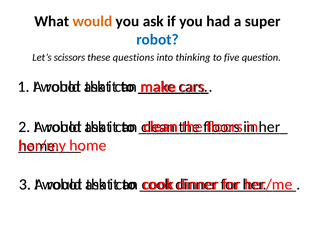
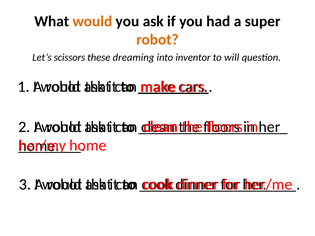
robot at (158, 40) colour: blue -> orange
questions: questions -> dreaming
thinking: thinking -> inventor
five: five -> will
